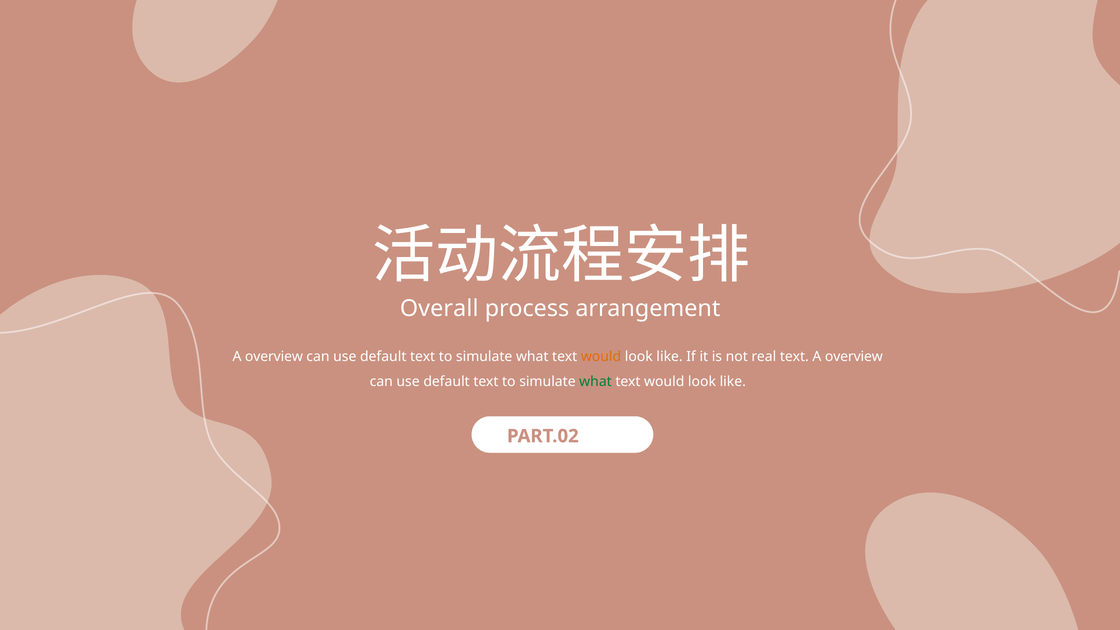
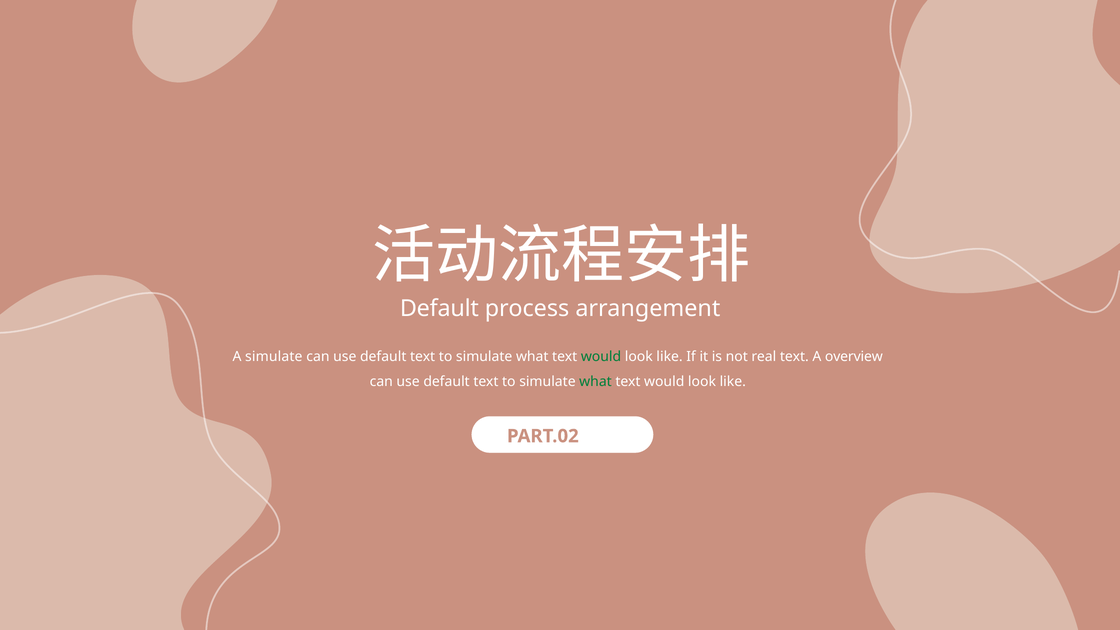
Overall at (439, 309): Overall -> Default
overview at (274, 357): overview -> simulate
would at (601, 357) colour: orange -> green
